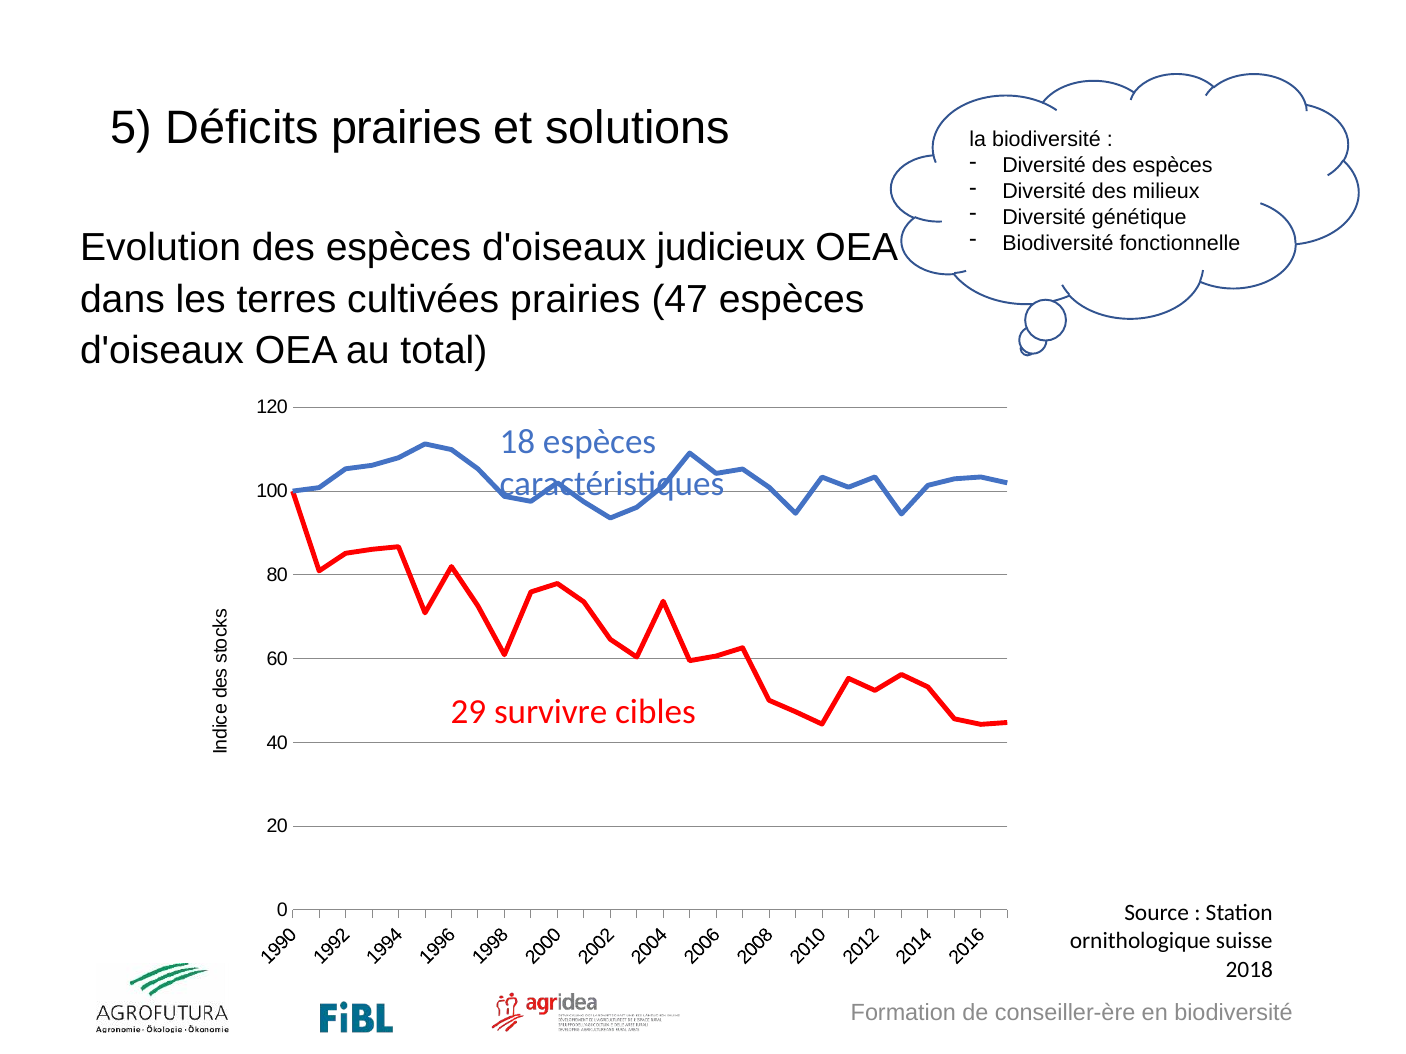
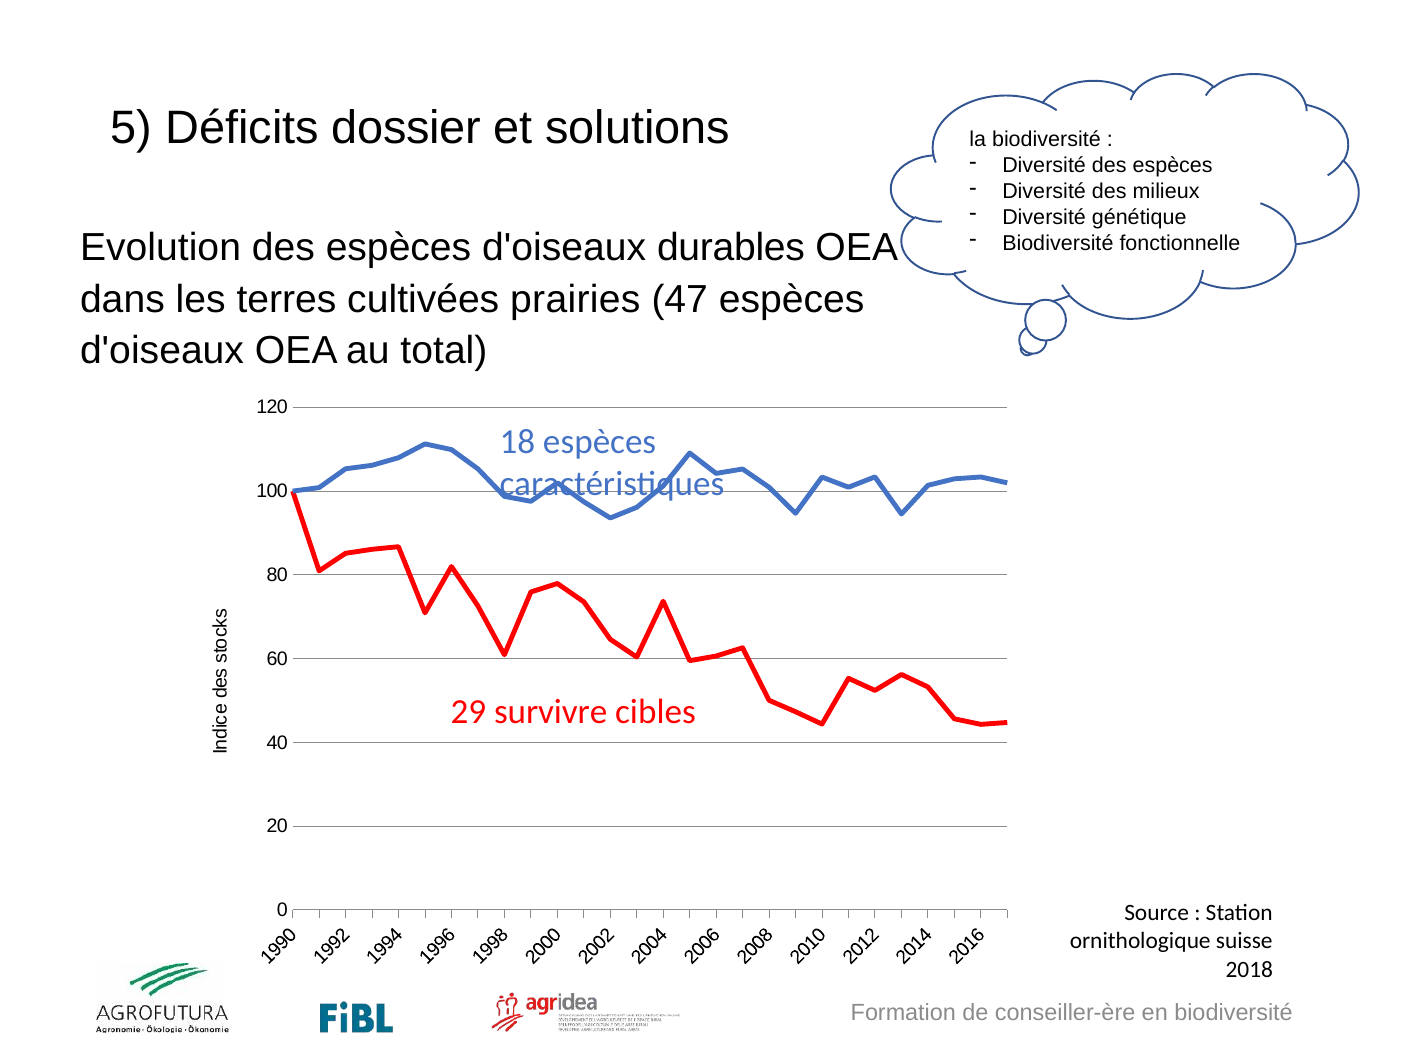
Déficits prairies: prairies -> dossier
judicieux: judicieux -> durables
